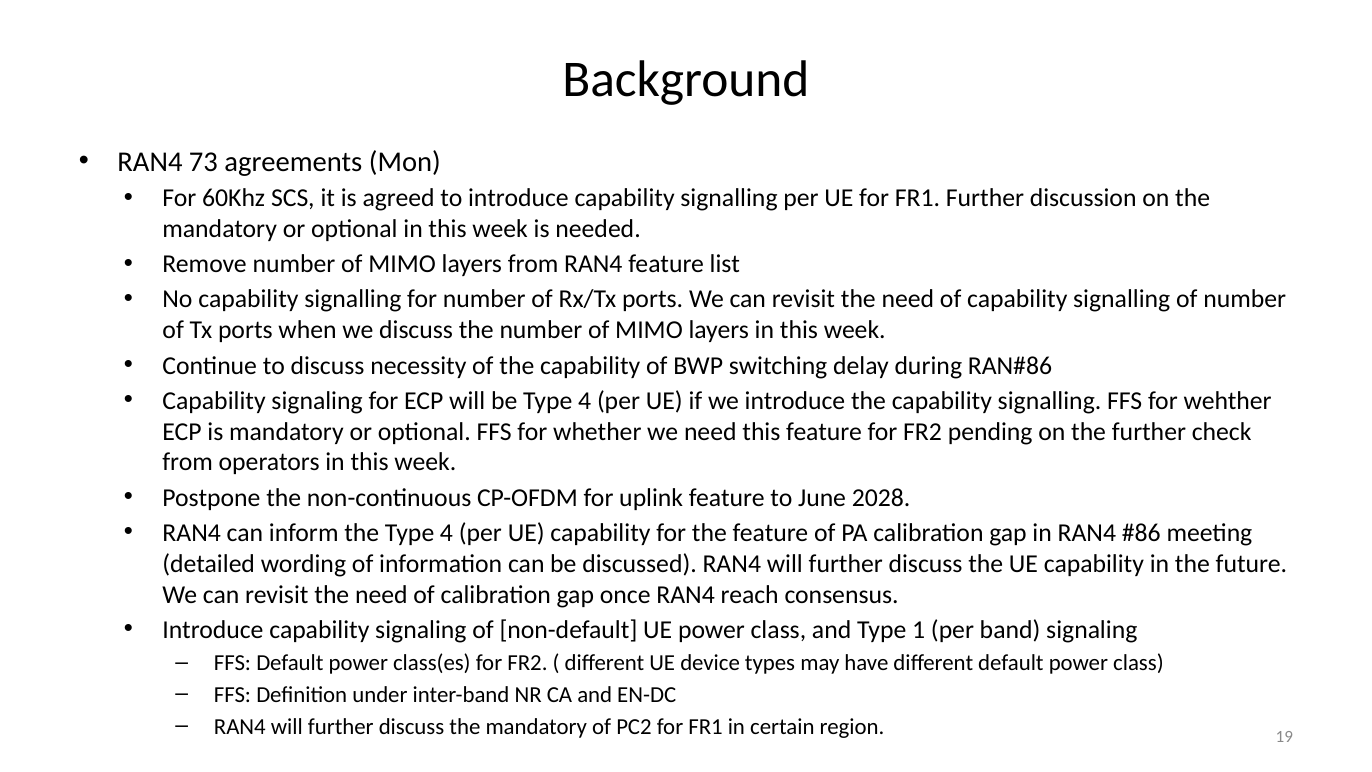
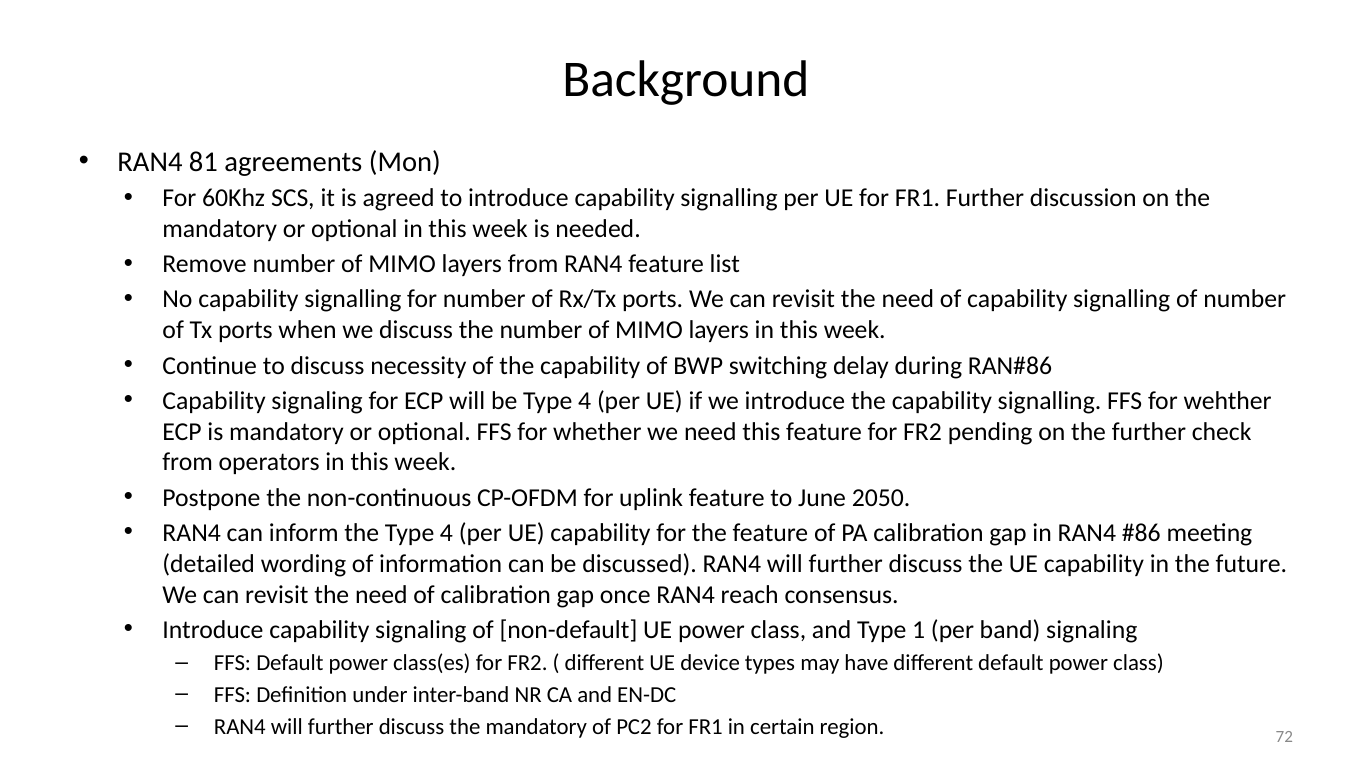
73: 73 -> 81
2028: 2028 -> 2050
19: 19 -> 72
